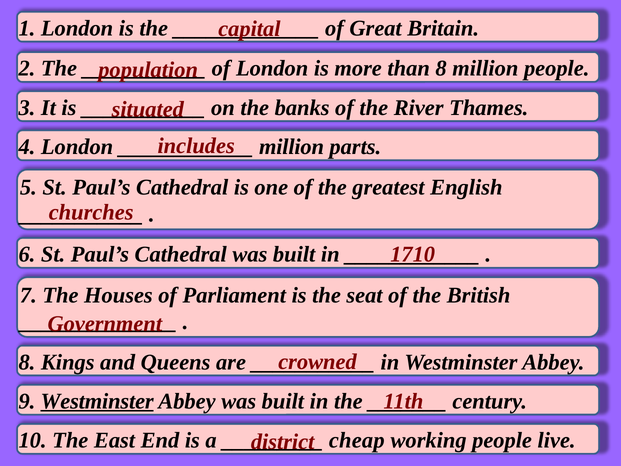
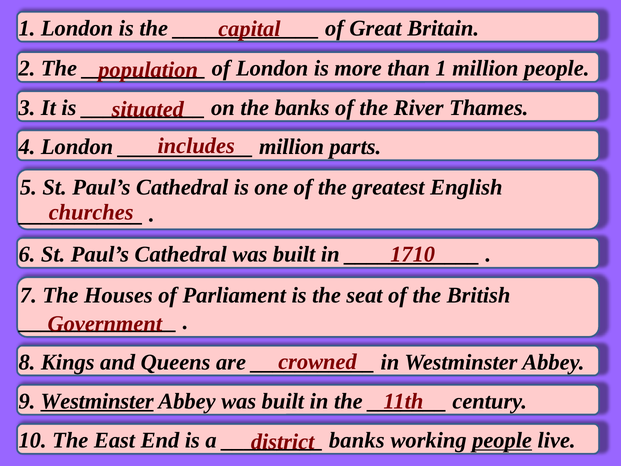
than 8: 8 -> 1
cheap at (357, 440): cheap -> banks
people at (502, 440) underline: none -> present
